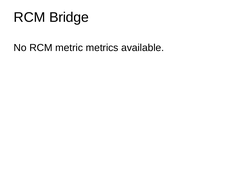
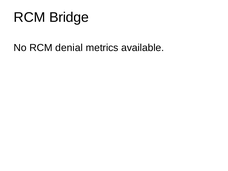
metric: metric -> denial
